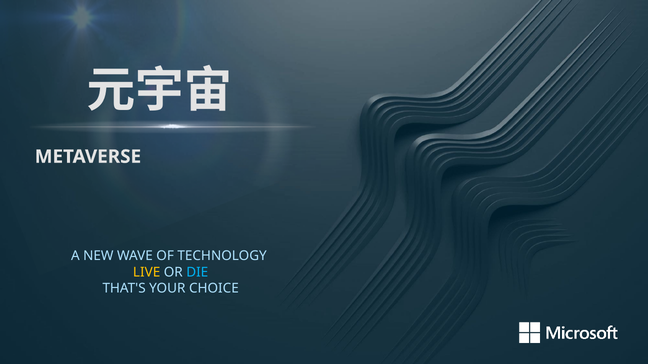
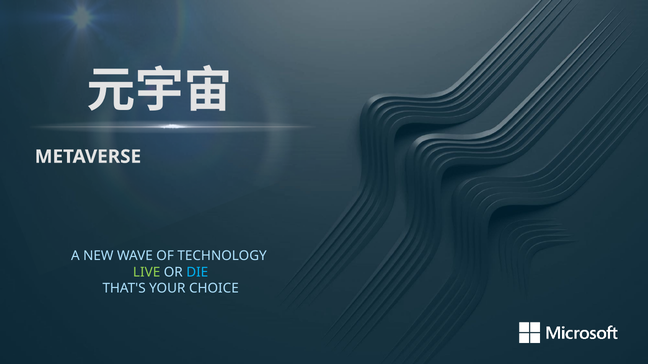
LIVE colour: yellow -> light green
